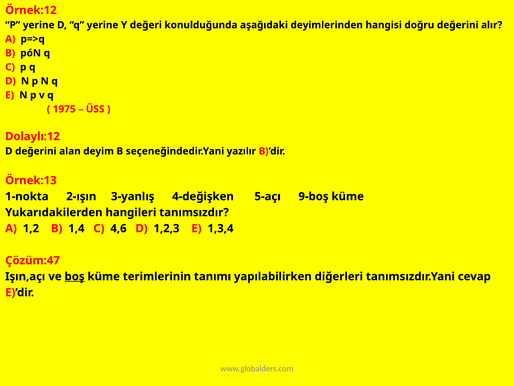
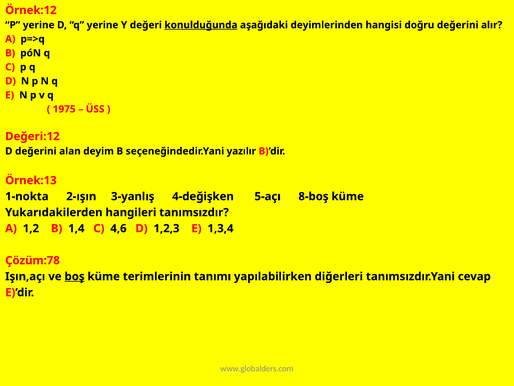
konulduğunda underline: none -> present
Dolaylı:12: Dolaylı:12 -> Değeri:12
9-boş: 9-boş -> 8-boş
Çözüm:47: Çözüm:47 -> Çözüm:78
